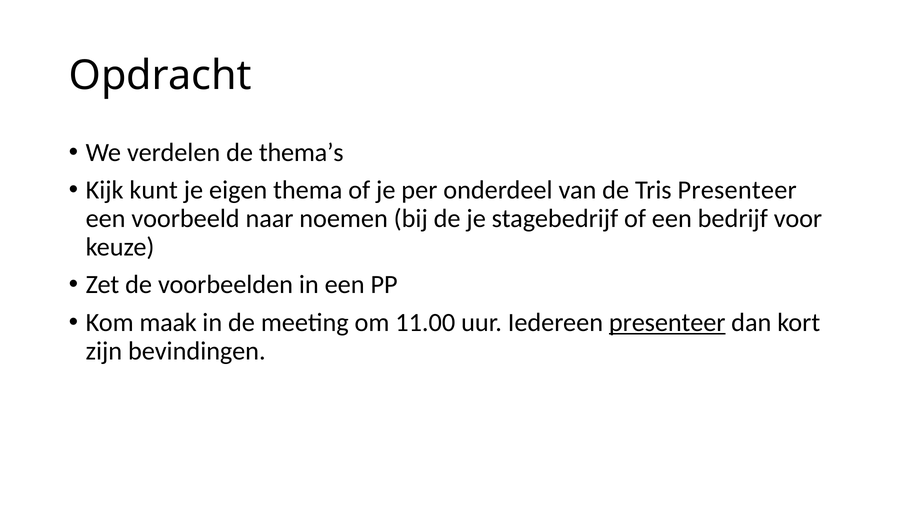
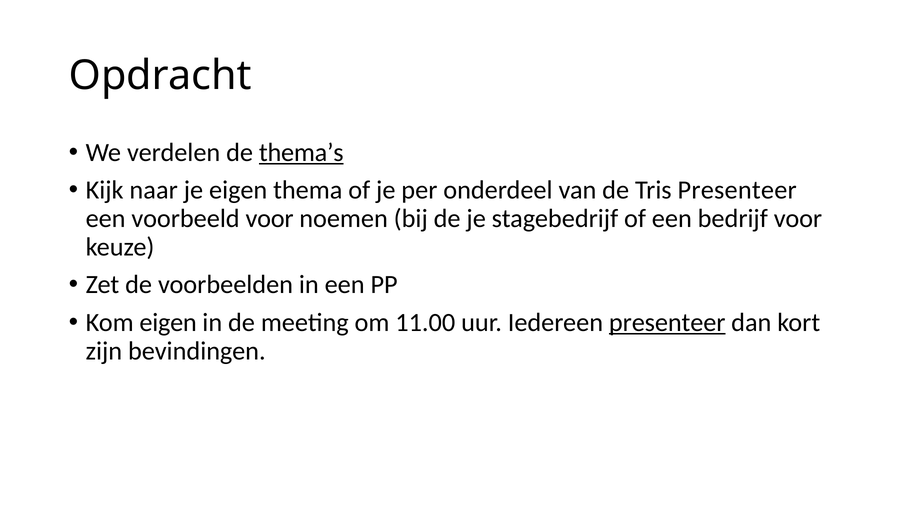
thema’s underline: none -> present
kunt: kunt -> naar
voorbeeld naar: naar -> voor
Kom maak: maak -> eigen
